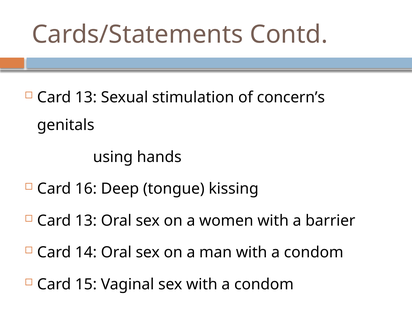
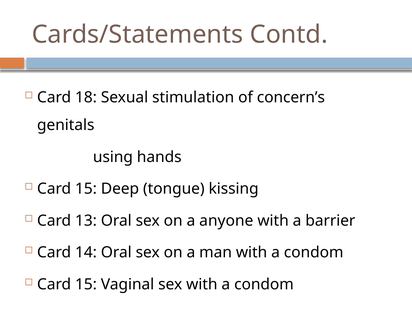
13 at (86, 97): 13 -> 18
16 at (86, 189): 16 -> 15
women: women -> anyone
